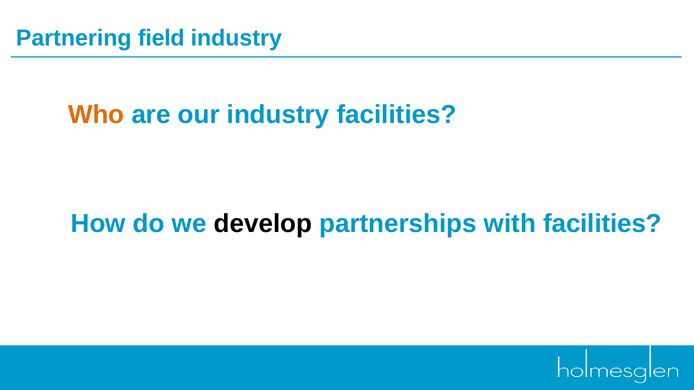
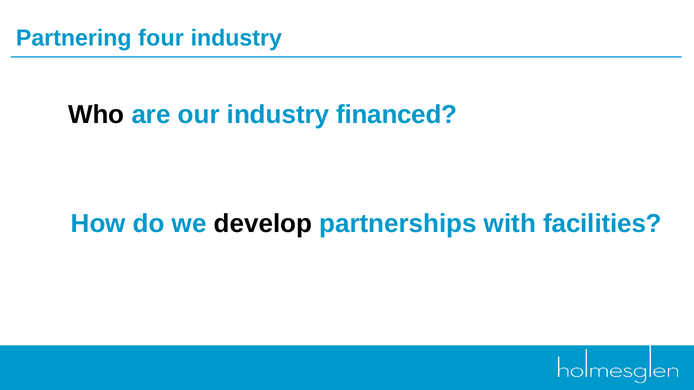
field: field -> four
Who colour: orange -> black
industry facilities: facilities -> financed
